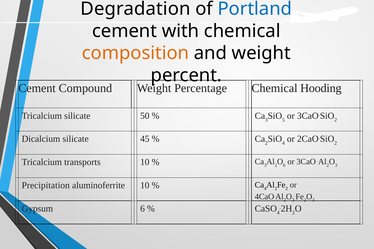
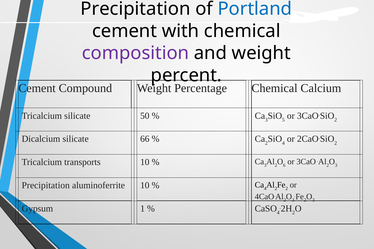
Degradation at (135, 9): Degradation -> Precipitation
composition colour: orange -> purple
Hooding: Hooding -> Calcium
45: 45 -> 66
Gypsum 6: 6 -> 1
